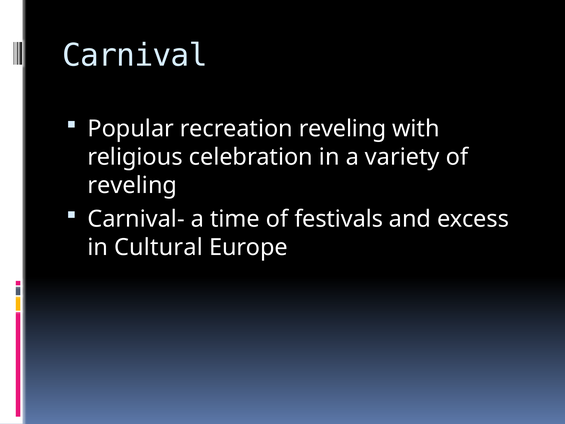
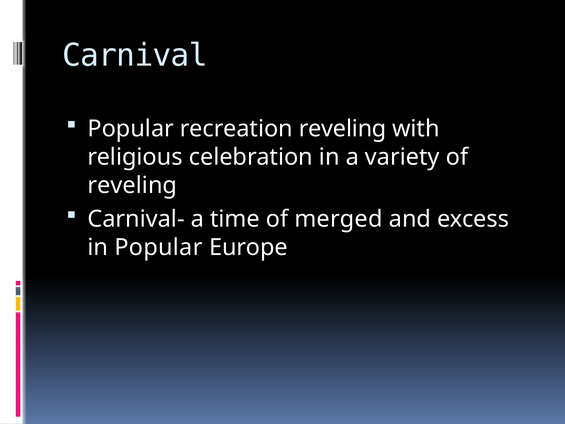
festivals: festivals -> merged
in Cultural: Cultural -> Popular
